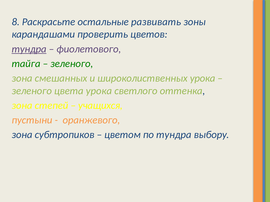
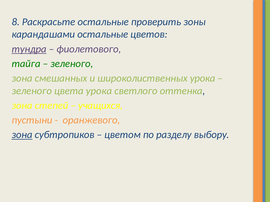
развивать: развивать -> проверить
карандашами проверить: проверить -> остальные
зона at (22, 135) underline: none -> present
по тундра: тундра -> разделу
